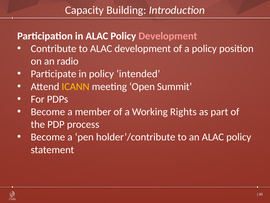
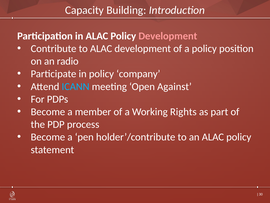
intended: intended -> company
ICANN colour: yellow -> light blue
Summit: Summit -> Against
